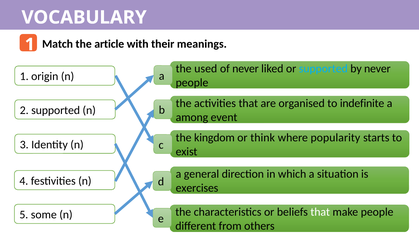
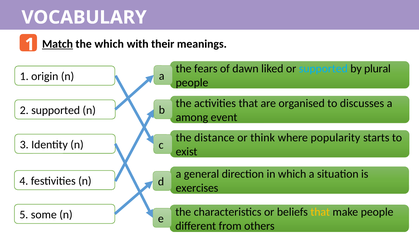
Match underline: none -> present
the article: article -> which
used: used -> fears
of never: never -> dawn
by never: never -> plural
indefinite: indefinite -> discusses
kingdom: kingdom -> distance
that at (320, 212) colour: white -> yellow
